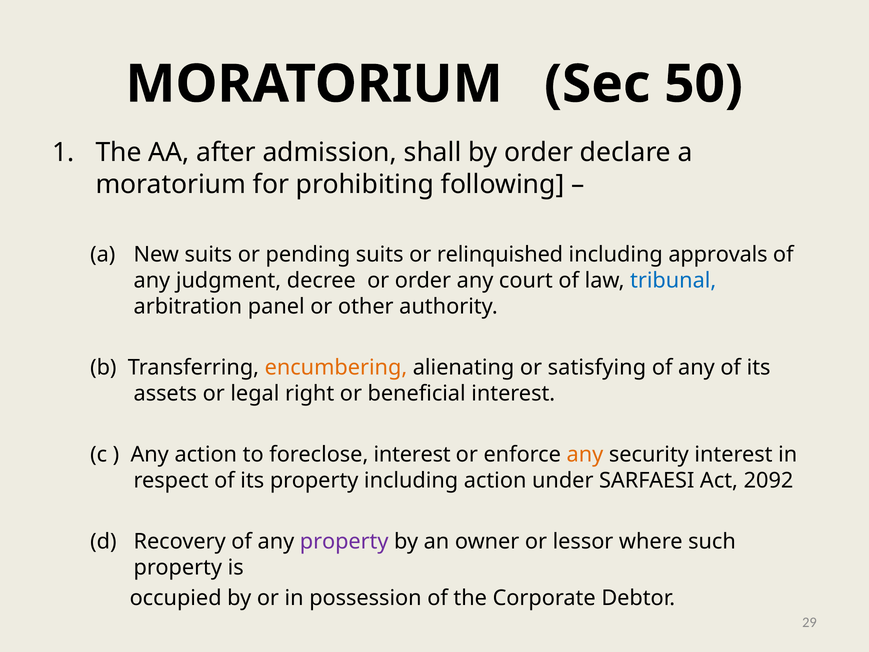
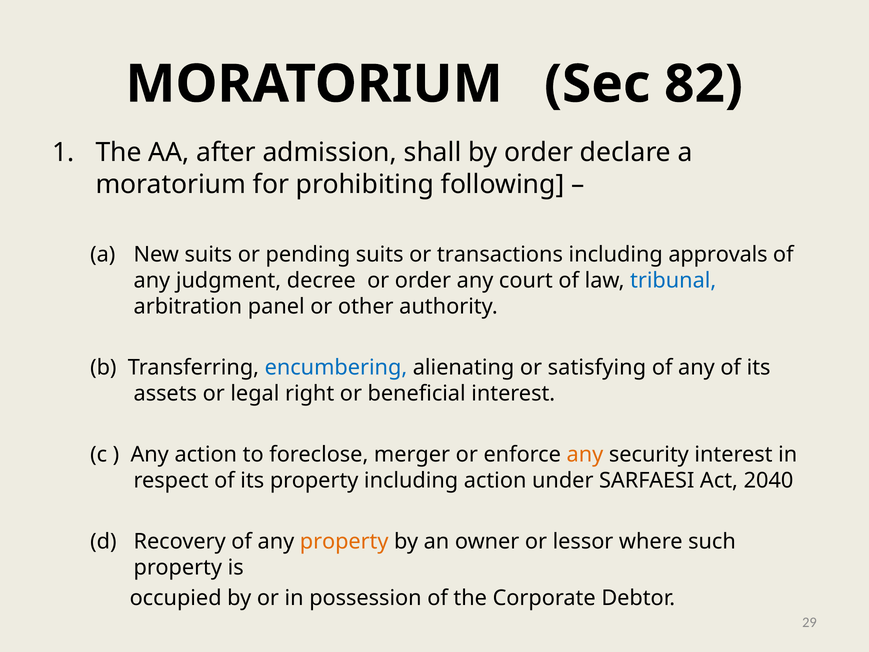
50: 50 -> 82
relinquished: relinquished -> transactions
encumbering colour: orange -> blue
foreclose interest: interest -> merger
2092: 2092 -> 2040
property at (344, 541) colour: purple -> orange
